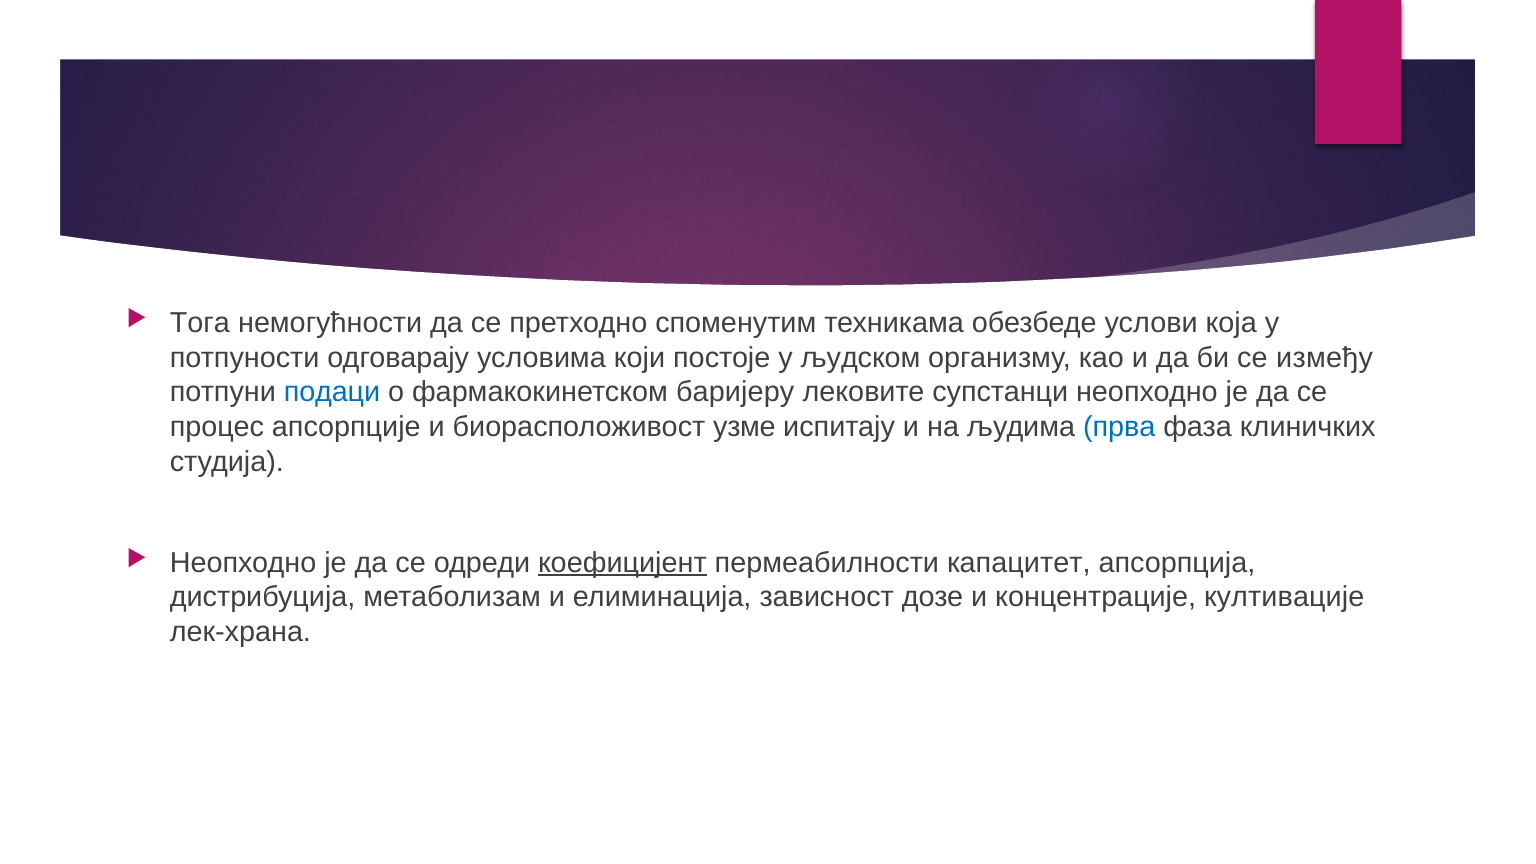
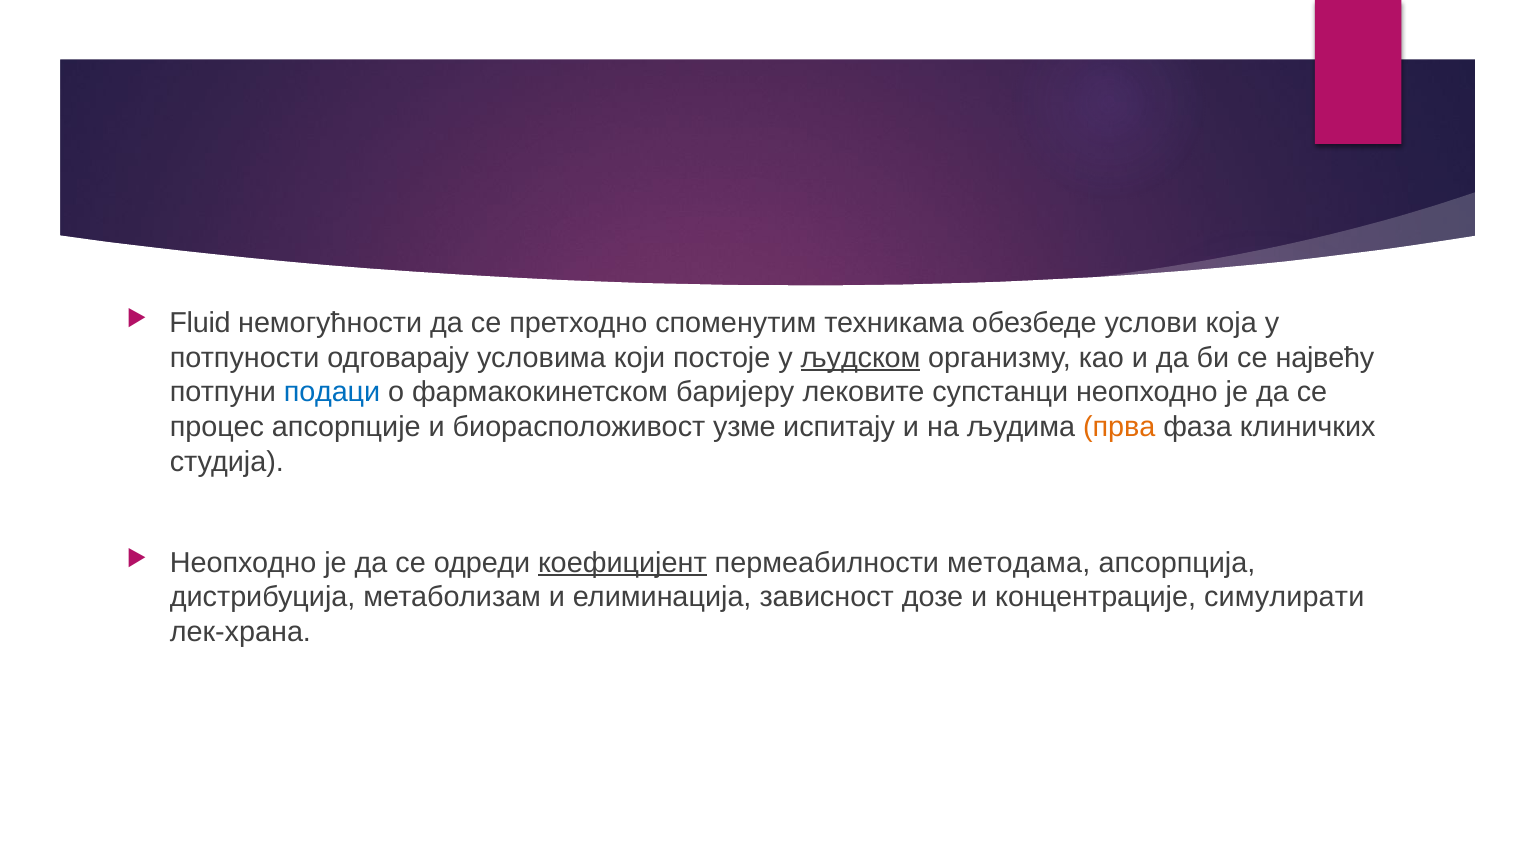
Тога: Тога -> Fluid
људском underline: none -> present
између: између -> највећу
прва colour: blue -> orange
капацитет: капацитет -> методама
култивације: култивације -> симулирати
